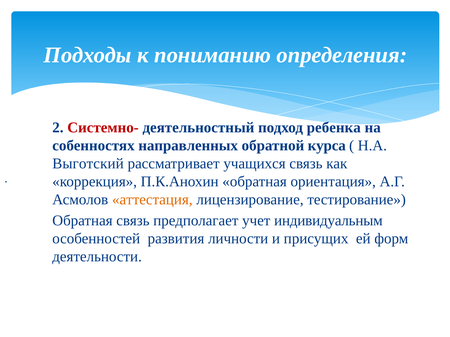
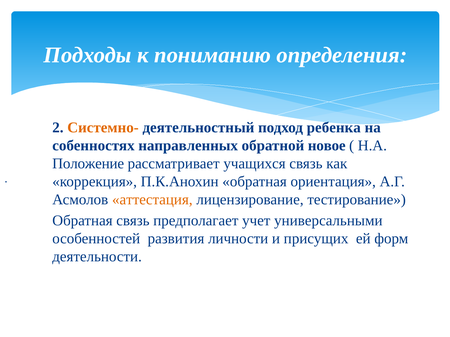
Системно- colour: red -> orange
курса: курса -> новое
Выготский: Выготский -> Положение
индивидуальным: индивидуальным -> универсальными
